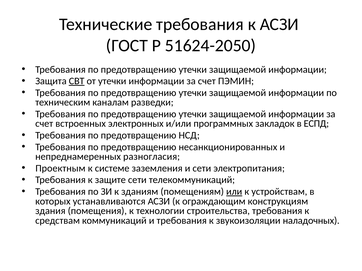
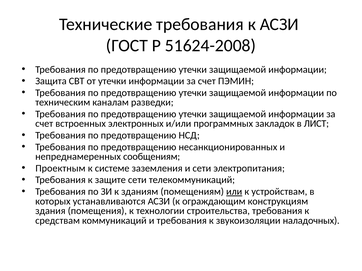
51624-2050: 51624-2050 -> 51624-2008
СВТ underline: present -> none
ЕСПД: ЕСПД -> ЛИСТ
разногласия: разногласия -> сообщениям
